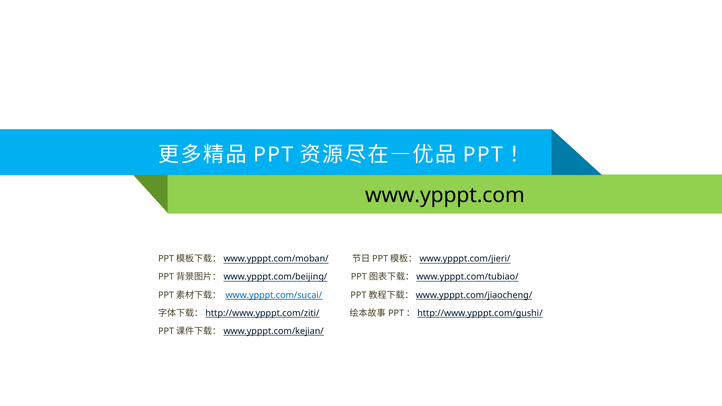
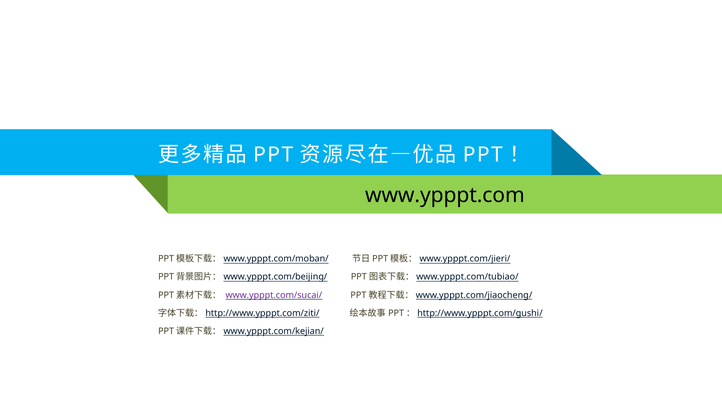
www.ypppt.com/sucai/ colour: blue -> purple
